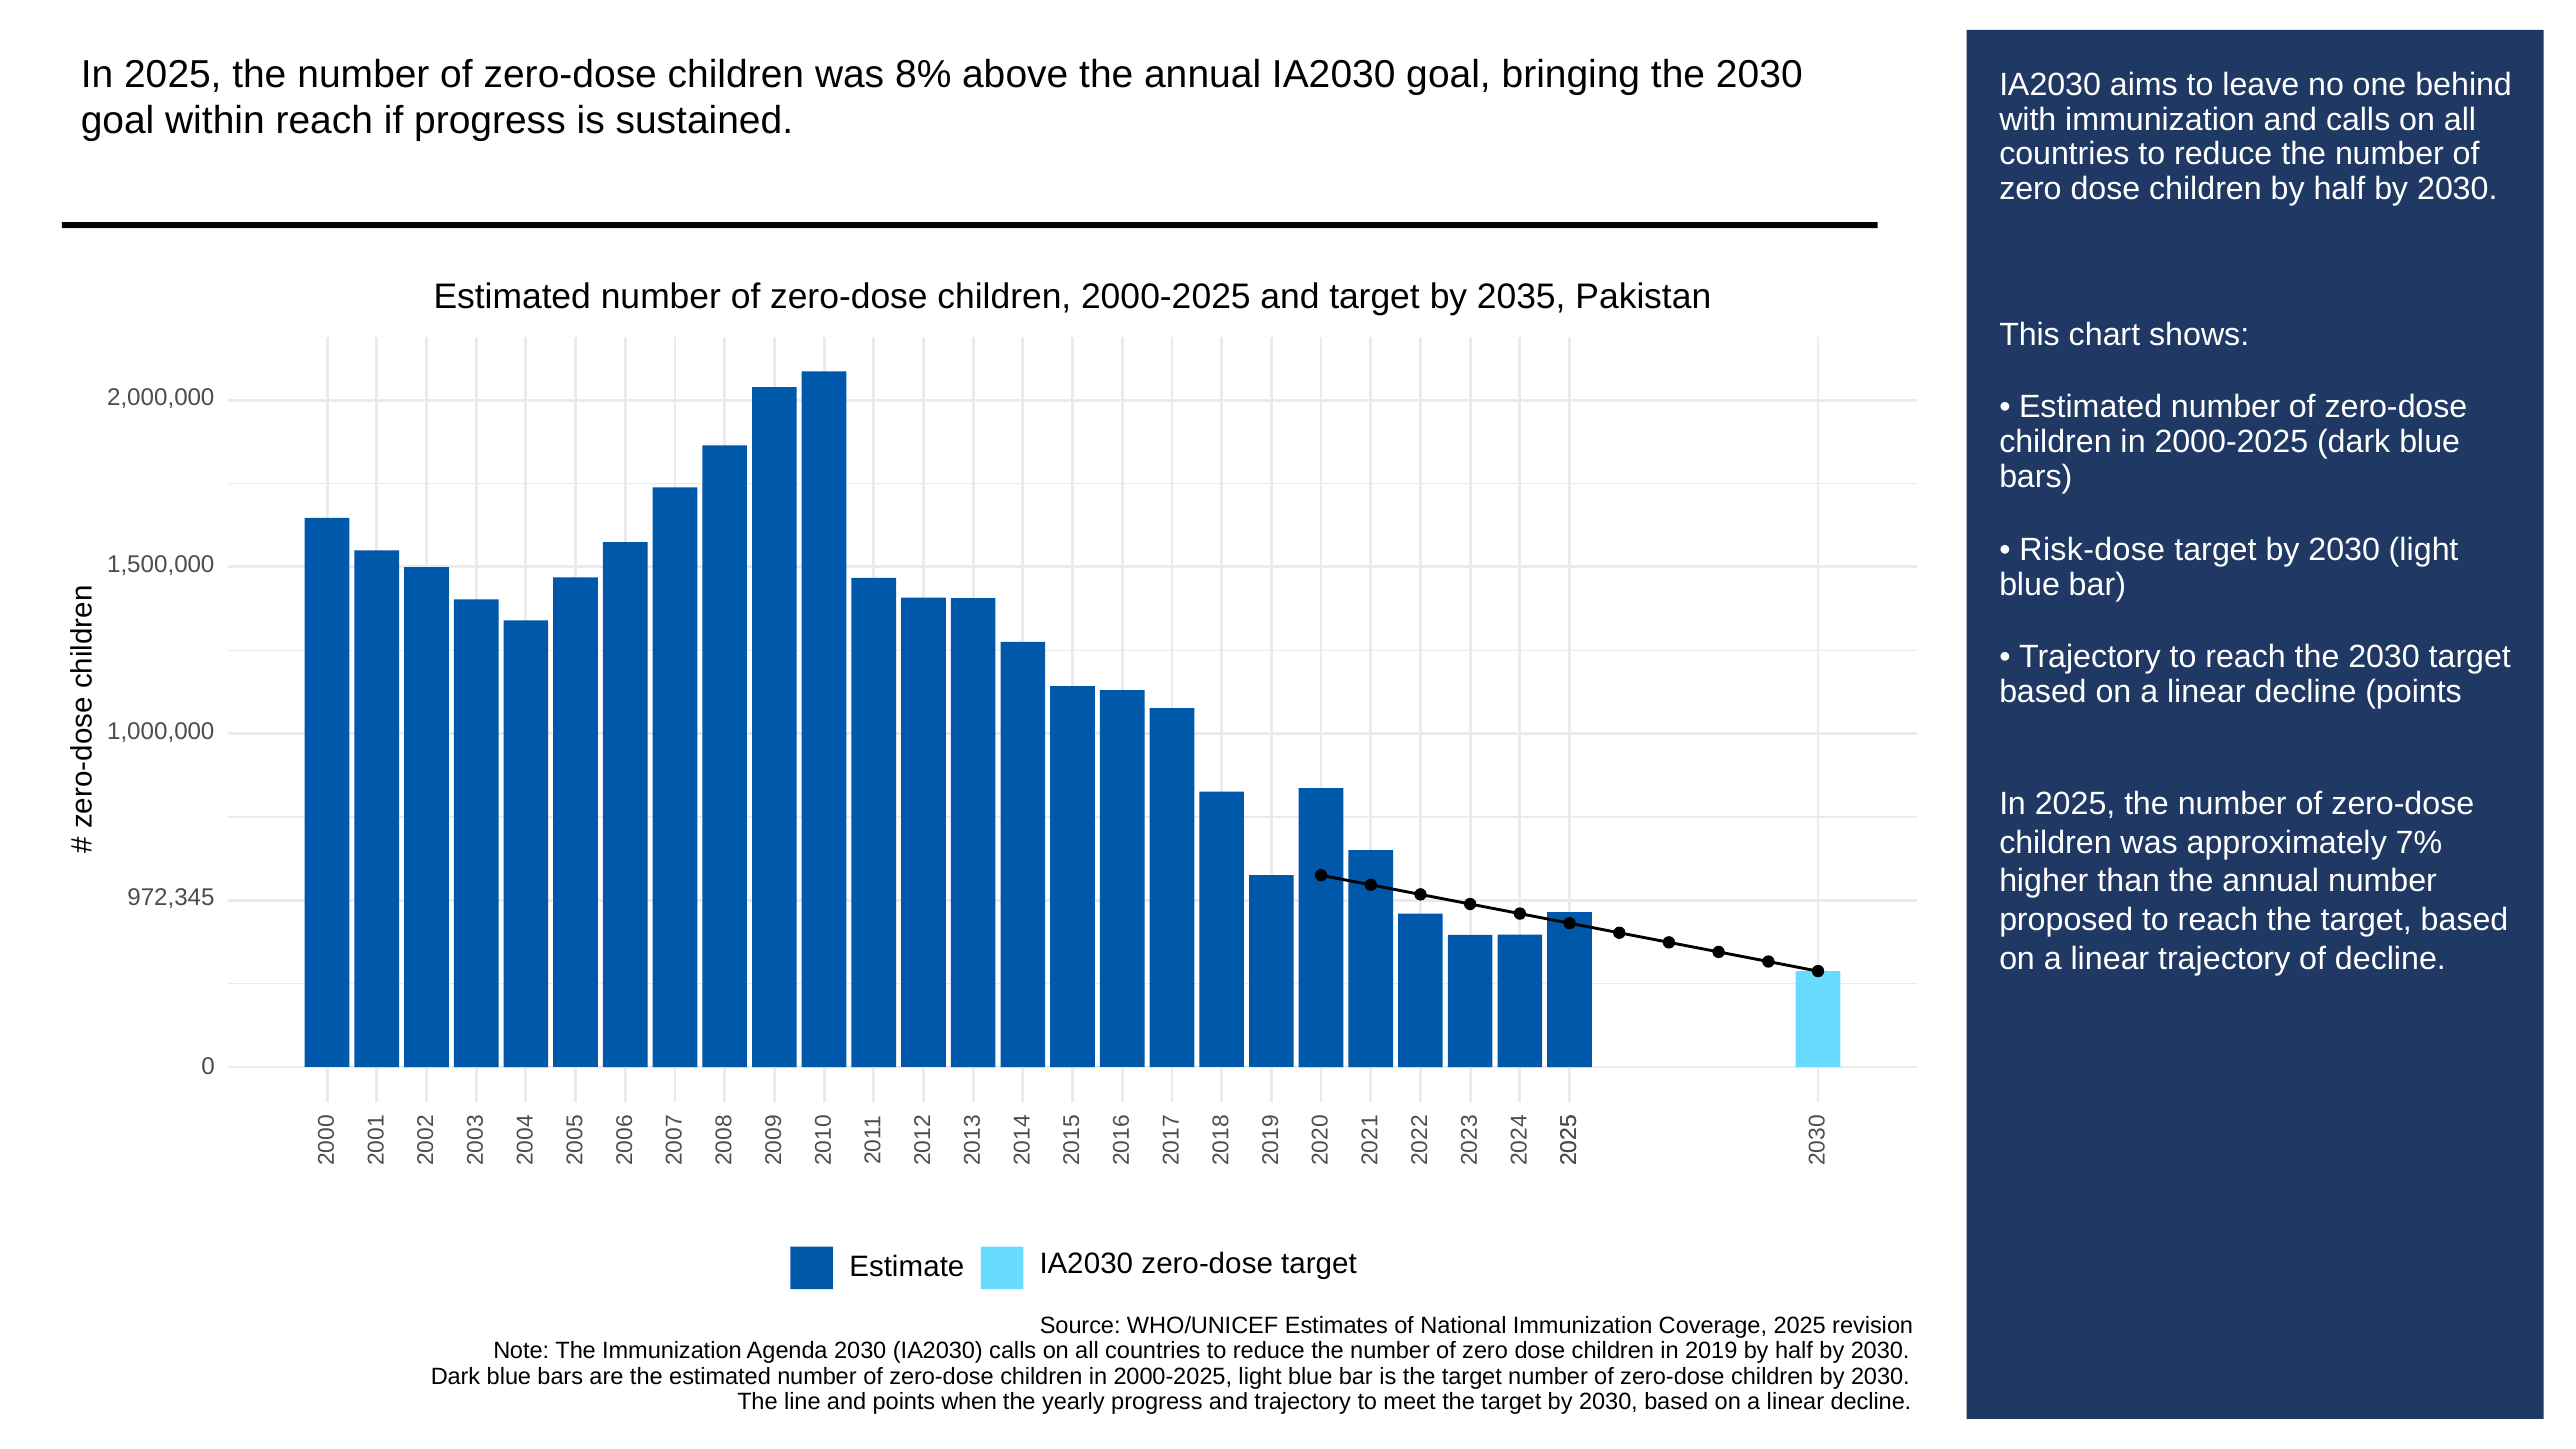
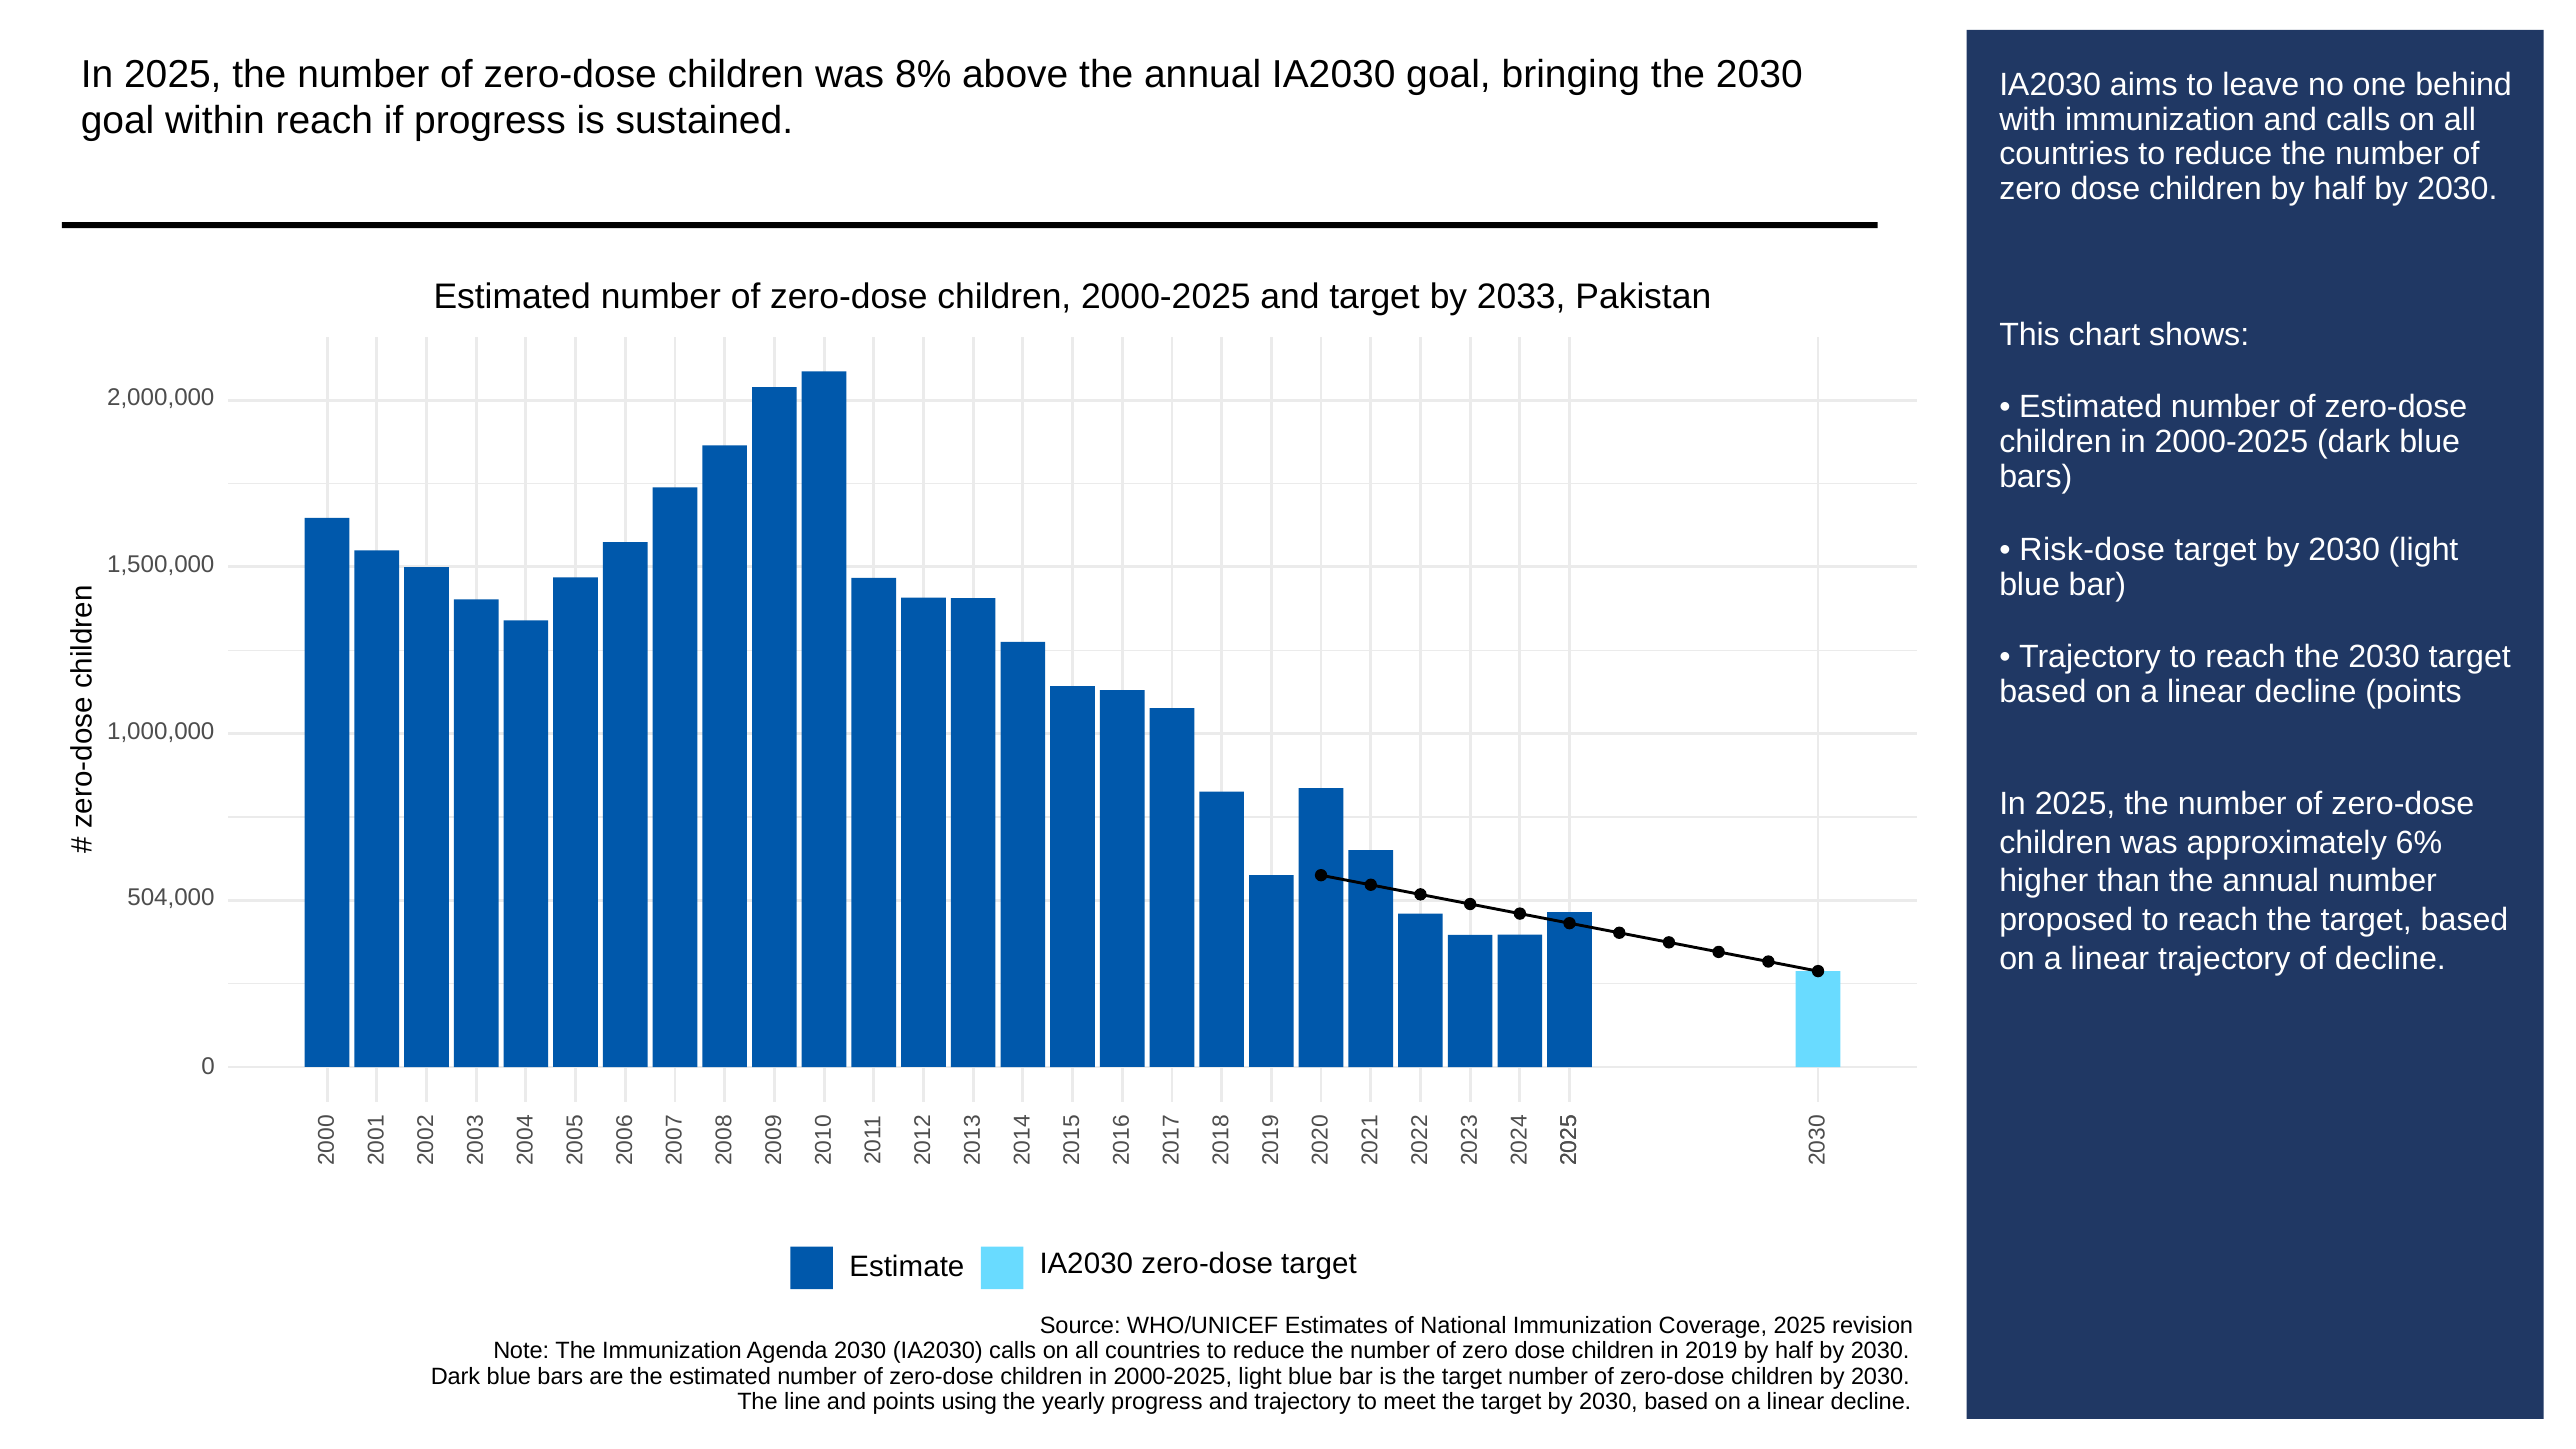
2035: 2035 -> 2033
7%: 7% -> 6%
972,345: 972,345 -> 504,000
when: when -> using
